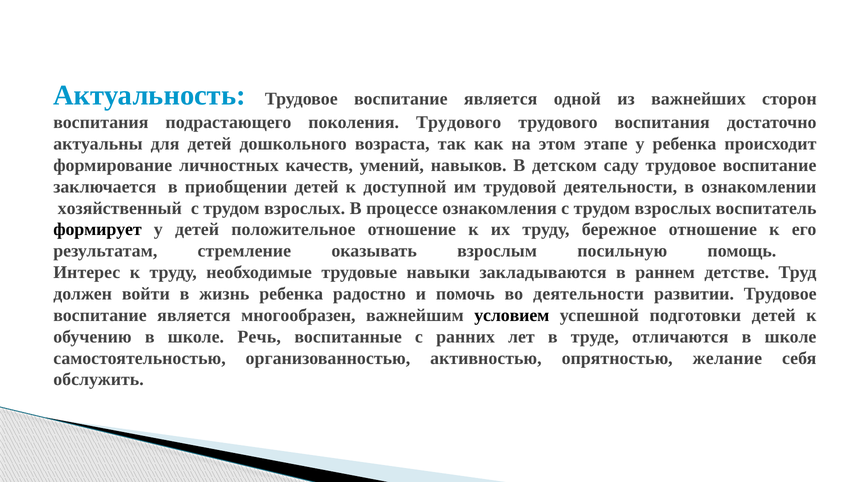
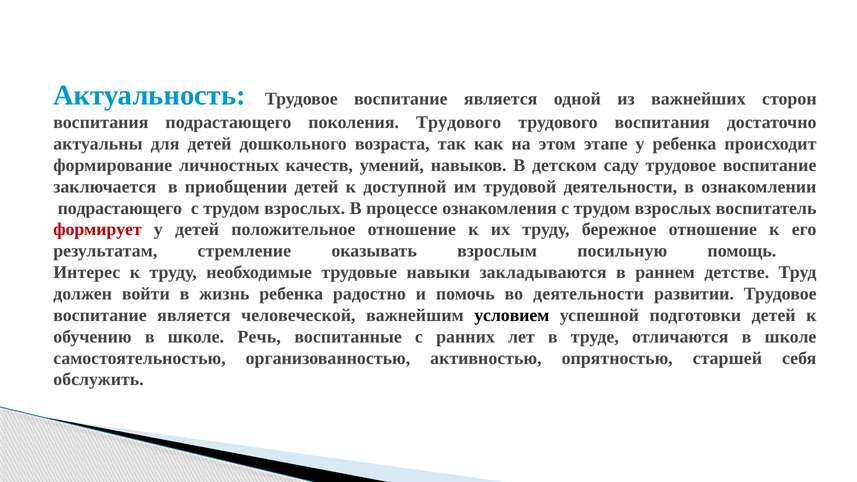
хозяйственный at (120, 208): хозяйственный -> подрастающего
формирует colour: black -> red
многообразен: многообразен -> человеческой
желание: желание -> старшей
